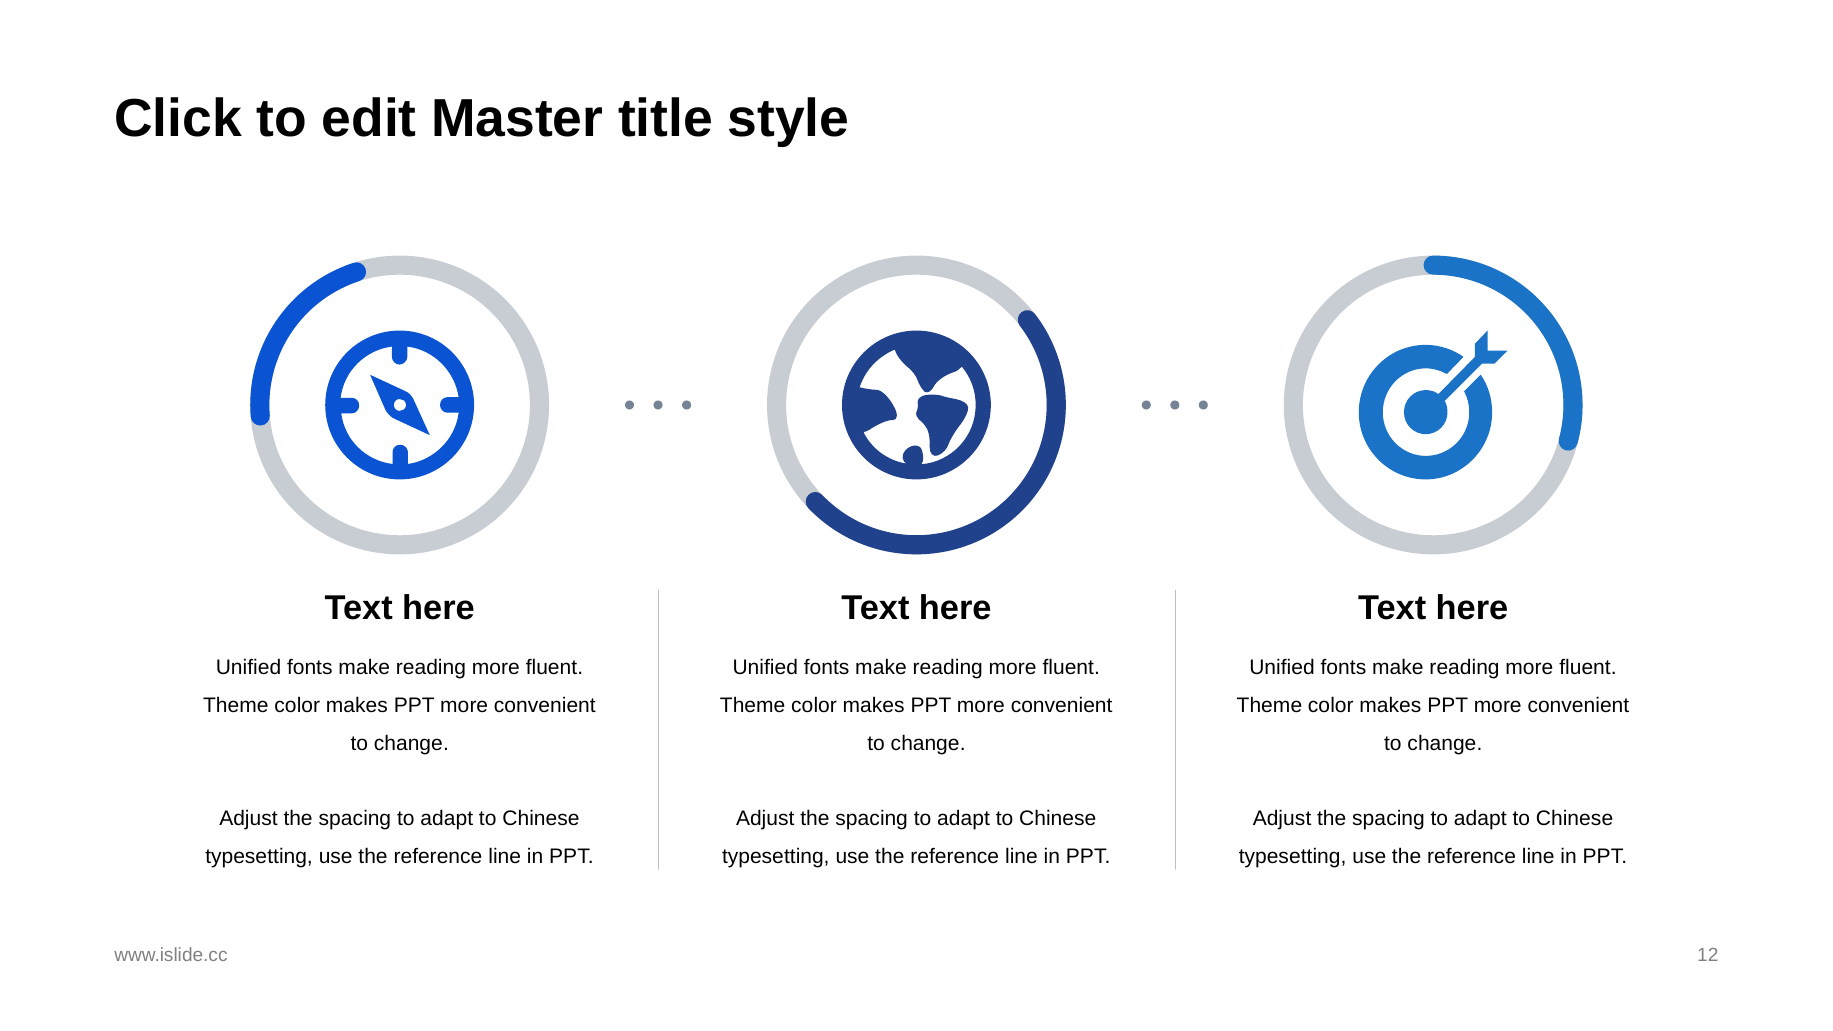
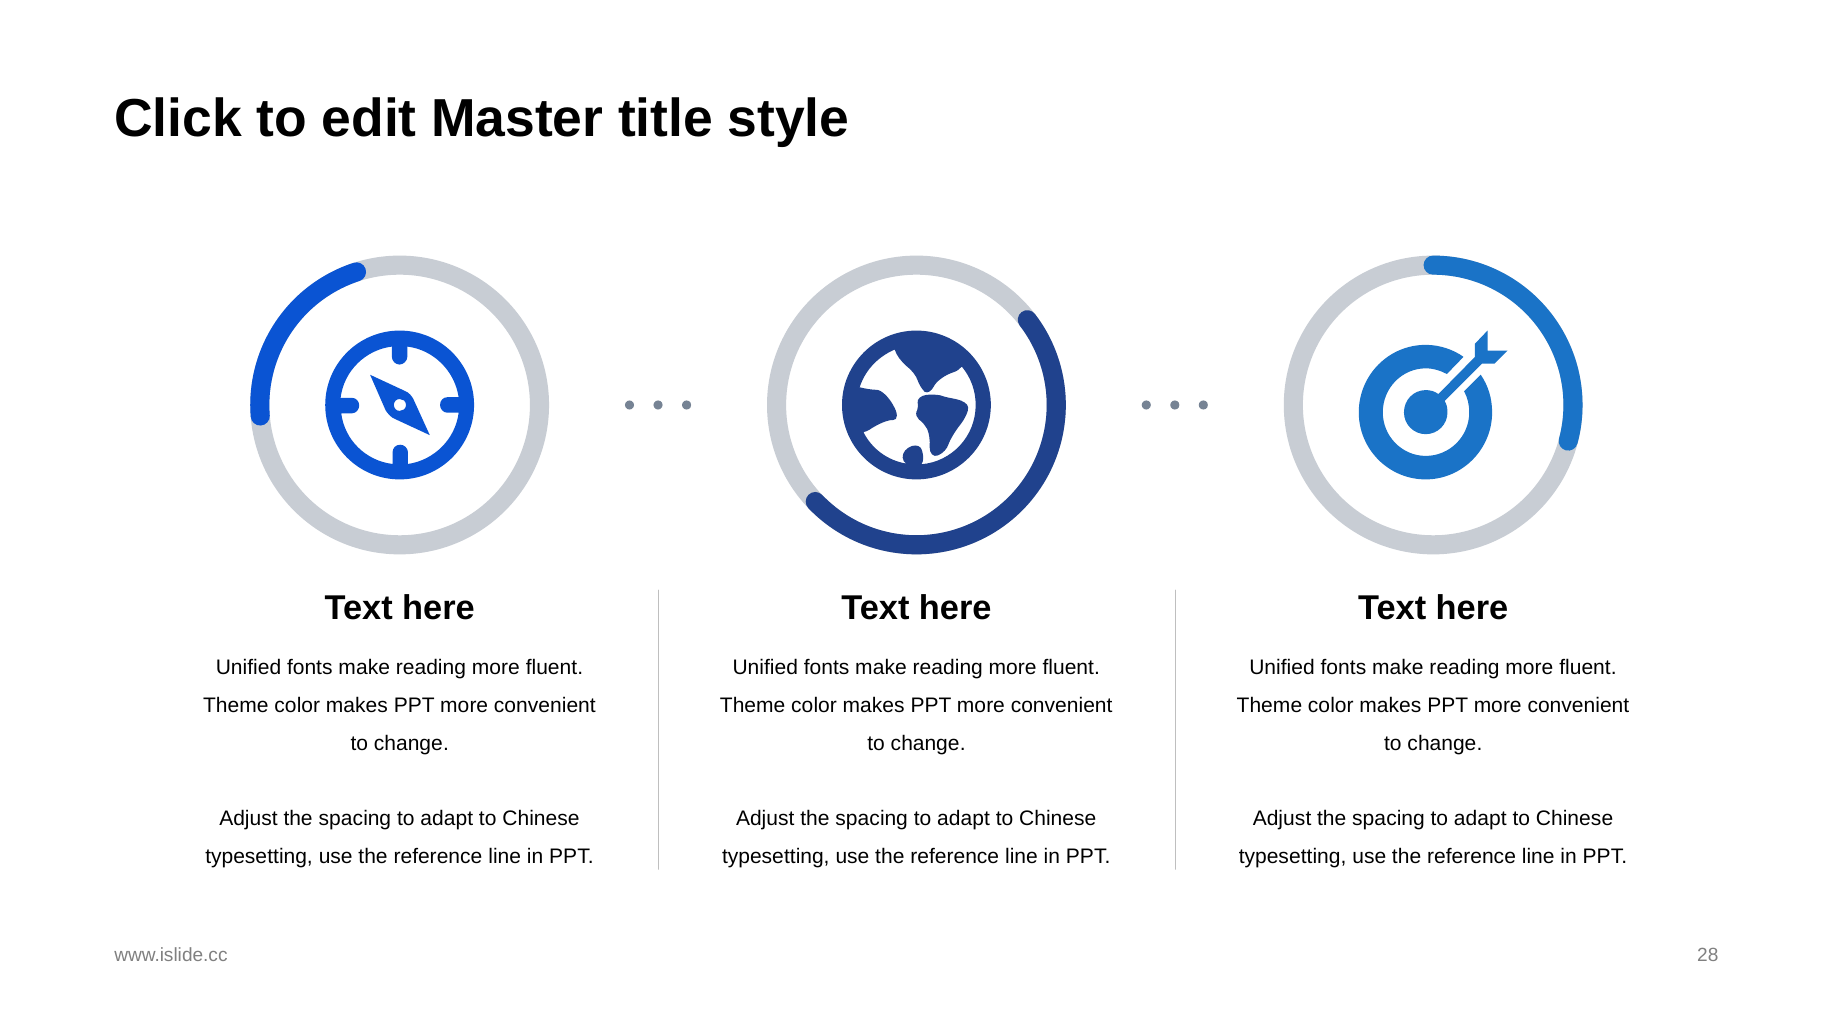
12: 12 -> 28
